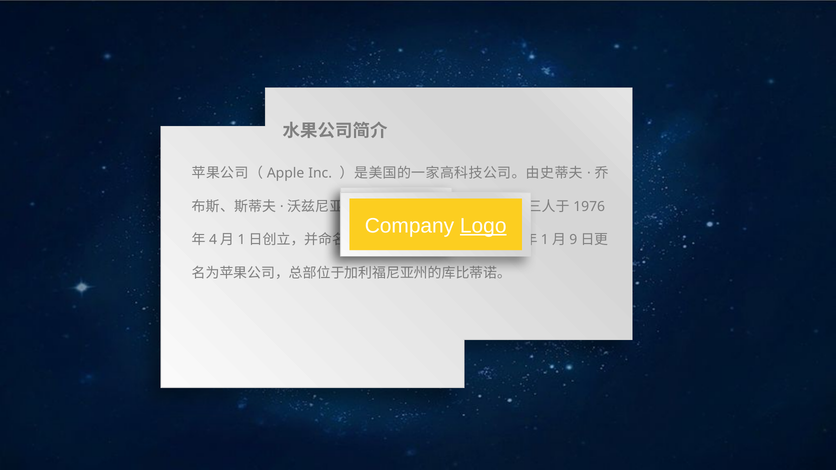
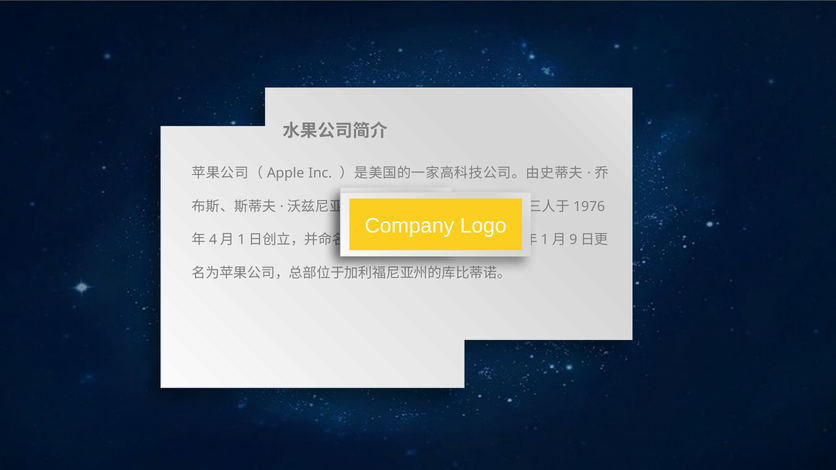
Logo underline: present -> none
